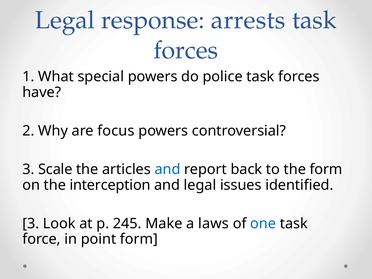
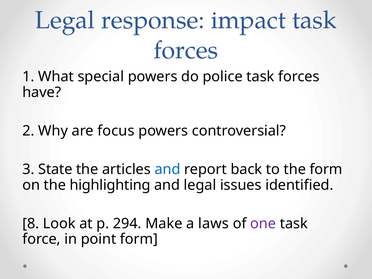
arrests: arrests -> impact
Scale: Scale -> State
interception: interception -> highlighting
3 at (31, 224): 3 -> 8
245: 245 -> 294
one colour: blue -> purple
